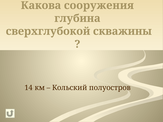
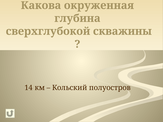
сооружения: сооружения -> окруженная
